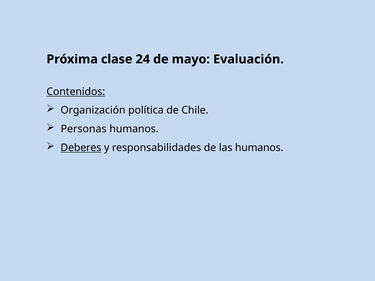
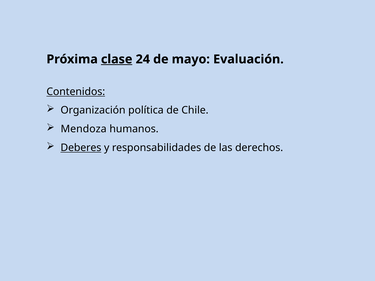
clase underline: none -> present
Personas: Personas -> Mendoza
las humanos: humanos -> derechos
